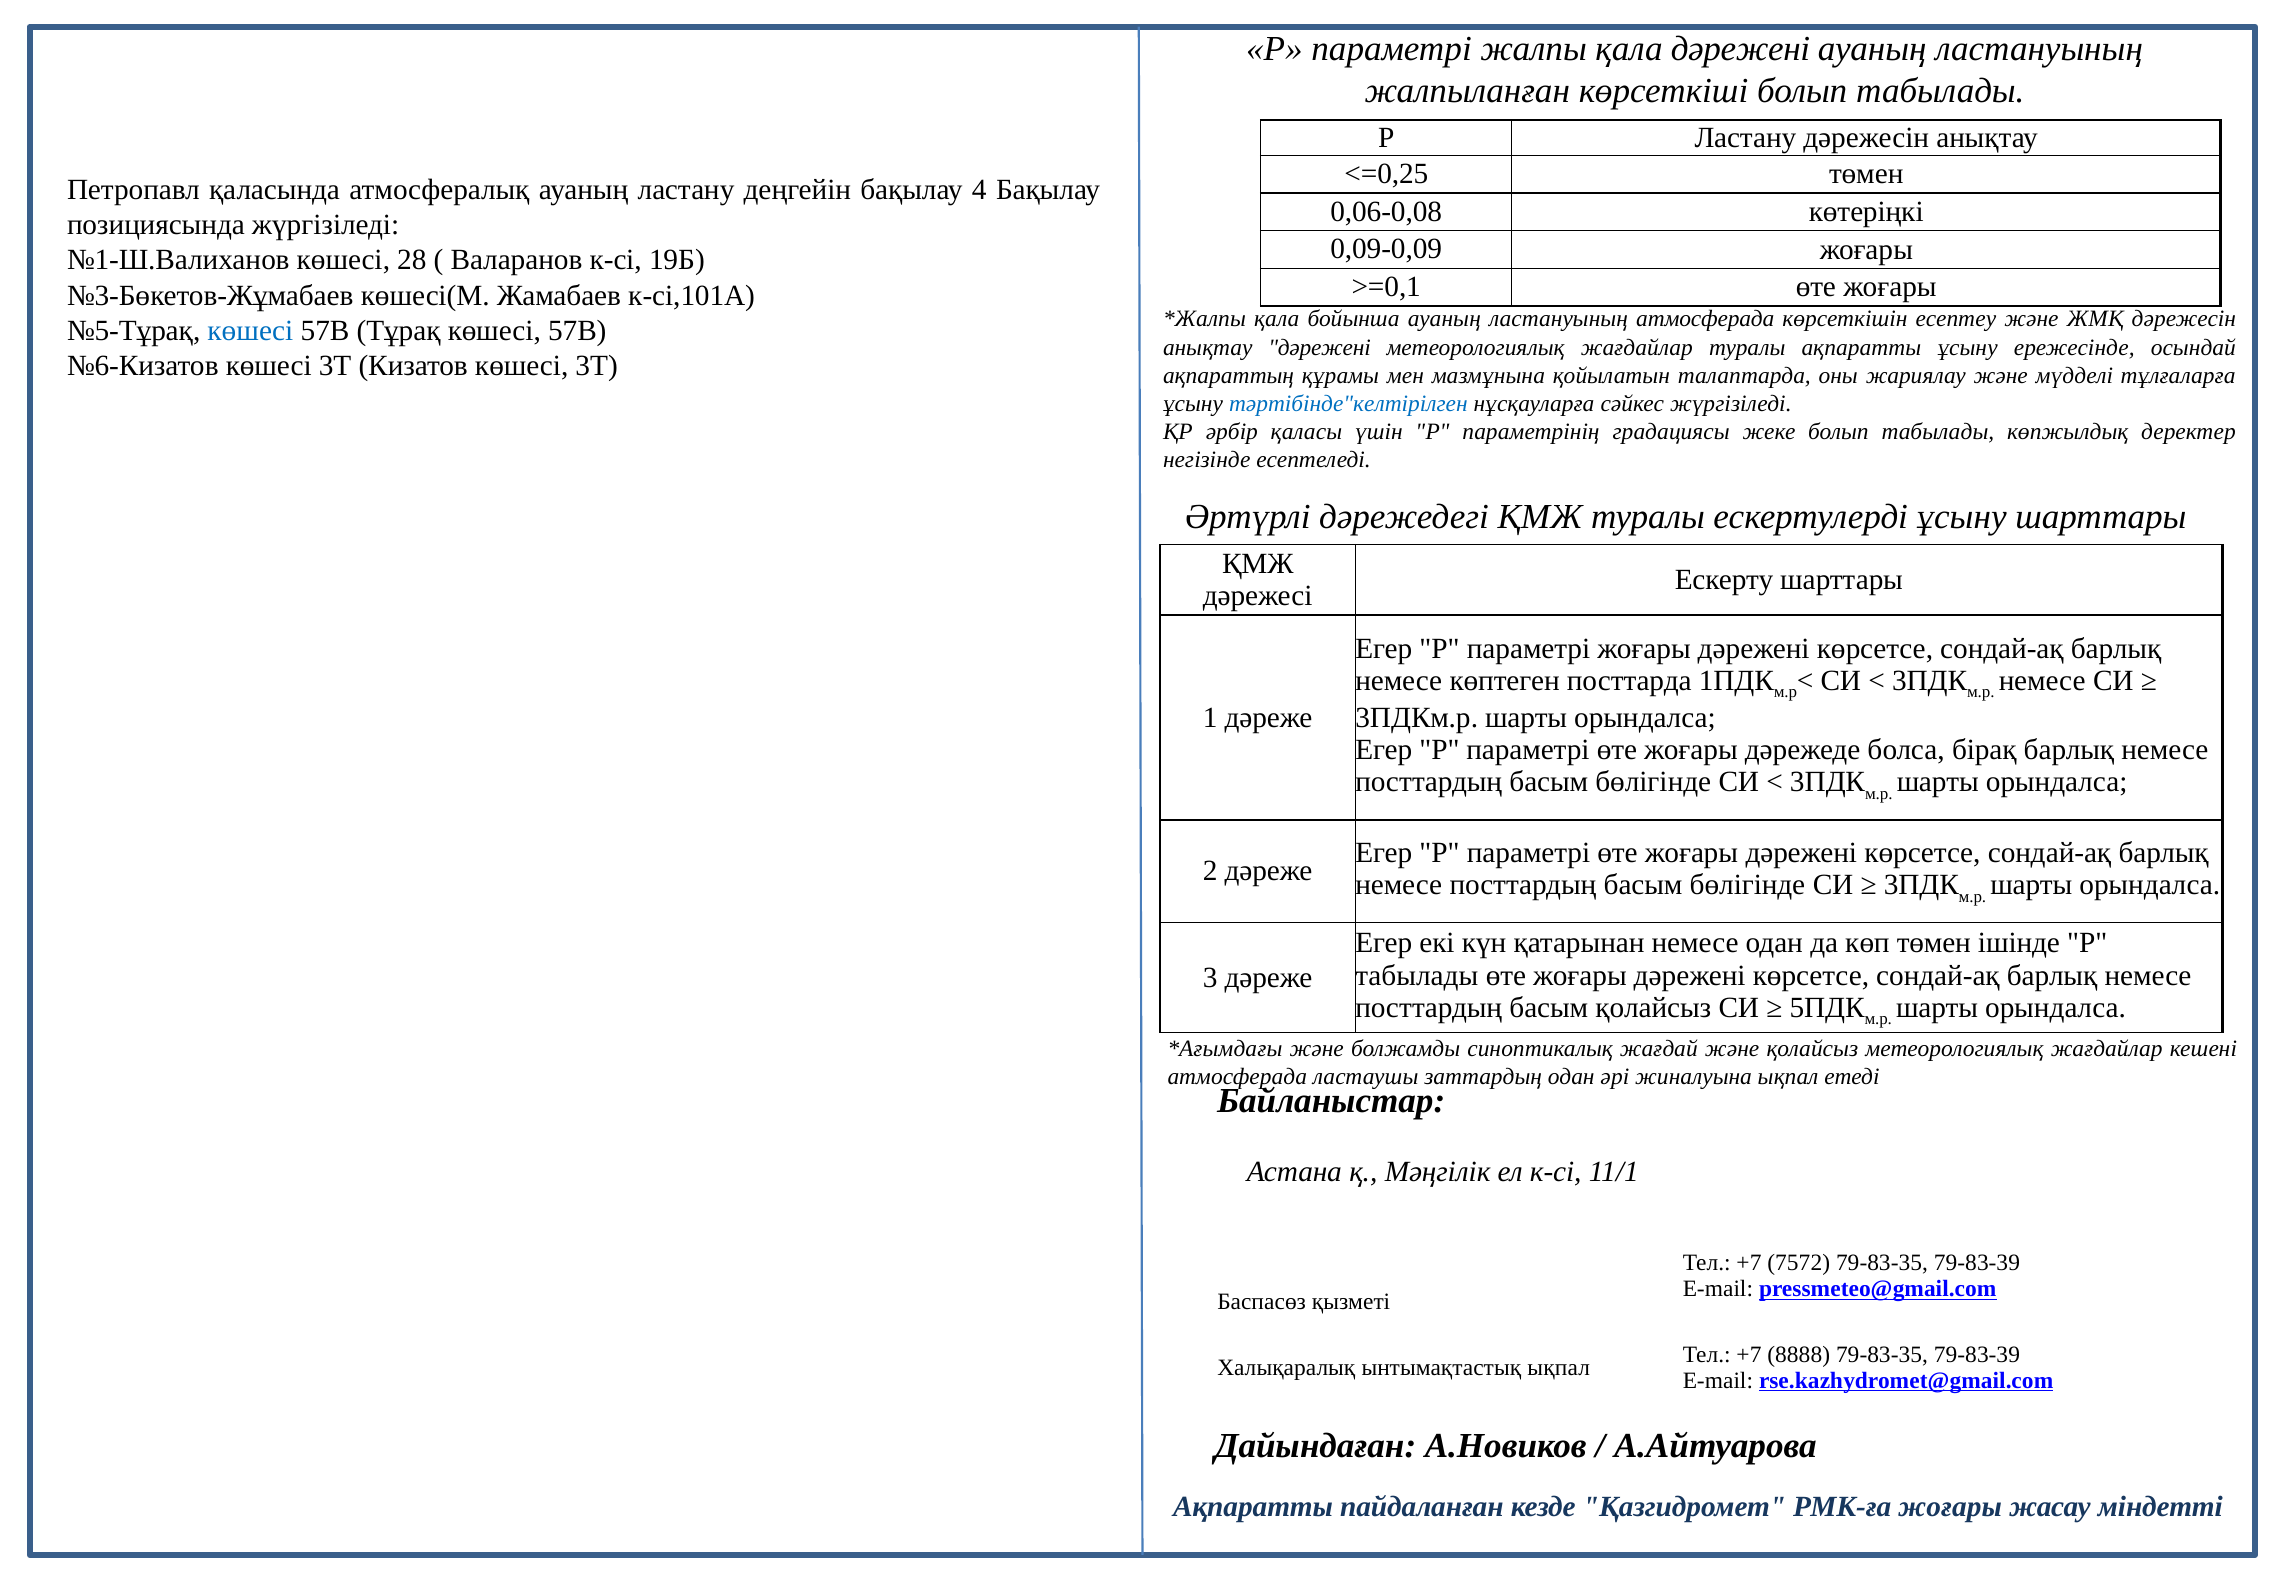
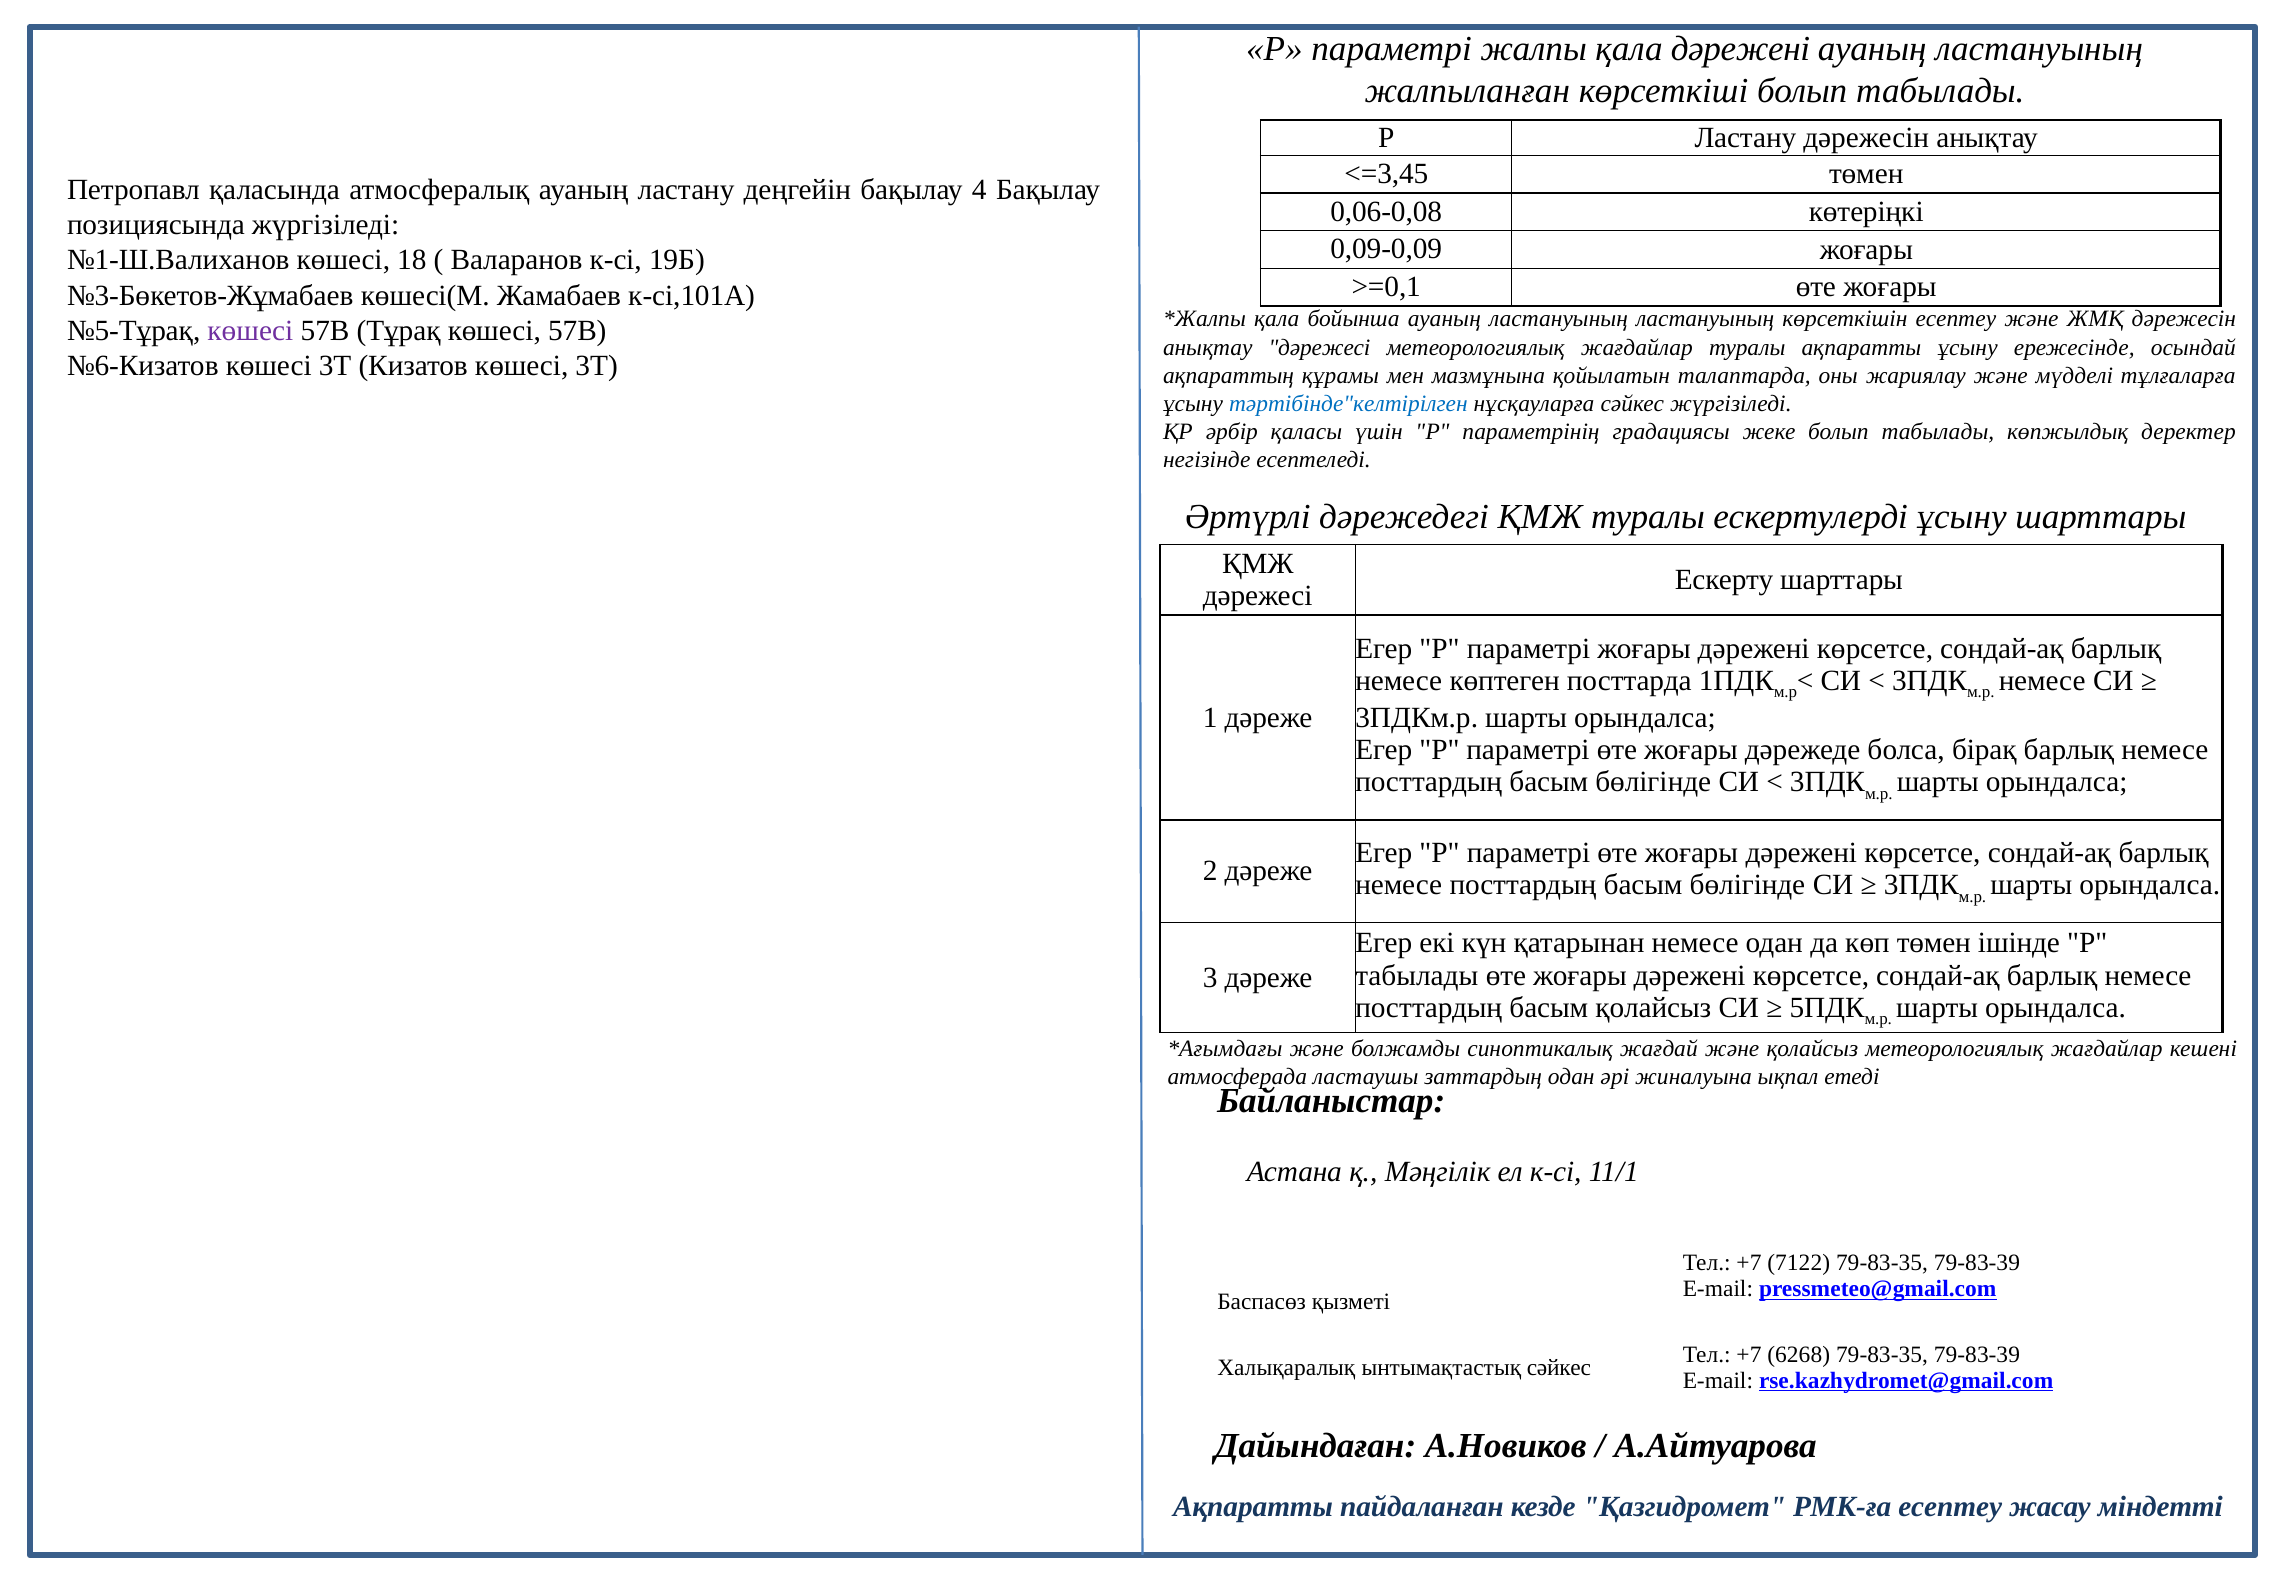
<=0,25: <=0,25 -> <=3,45
28: 28 -> 18
ластануының атмосферада: атмосферада -> ластануының
көшесі at (250, 331) colour: blue -> purple
анықтау дәрежені: дәрежені -> дәрежесі
7572: 7572 -> 7122
8888: 8888 -> 6268
ынтымақтастық ықпал: ықпал -> сәйкес
РМК-ға жоғары: жоғары -> есептеу
